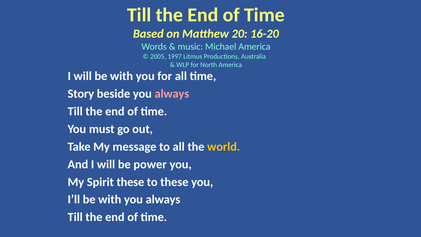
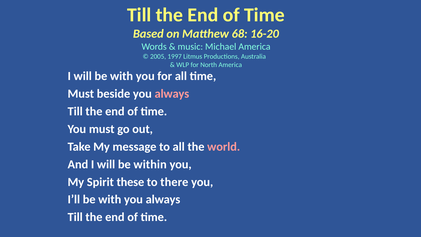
20: 20 -> 68
Story at (81, 94): Story -> Must
world colour: yellow -> pink
power: power -> within
to these: these -> there
